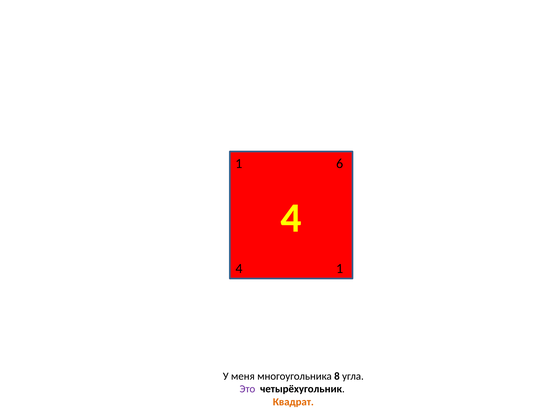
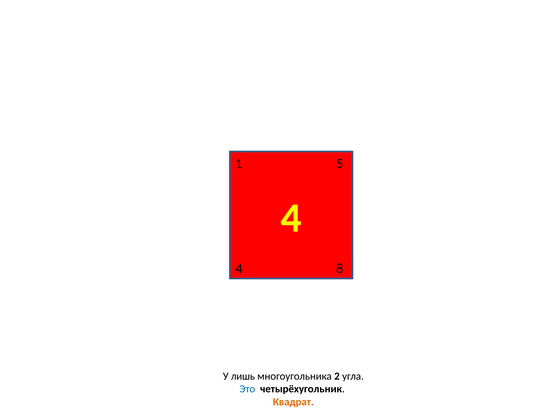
6: 6 -> 5
4 1: 1 -> 8
меня: меня -> лишь
8: 8 -> 2
Это colour: purple -> blue
